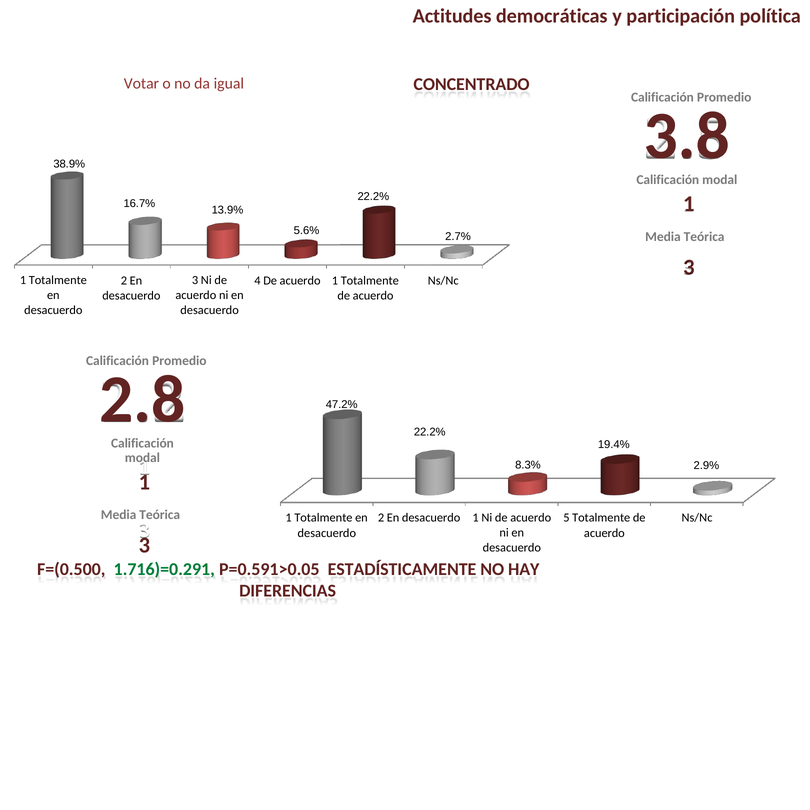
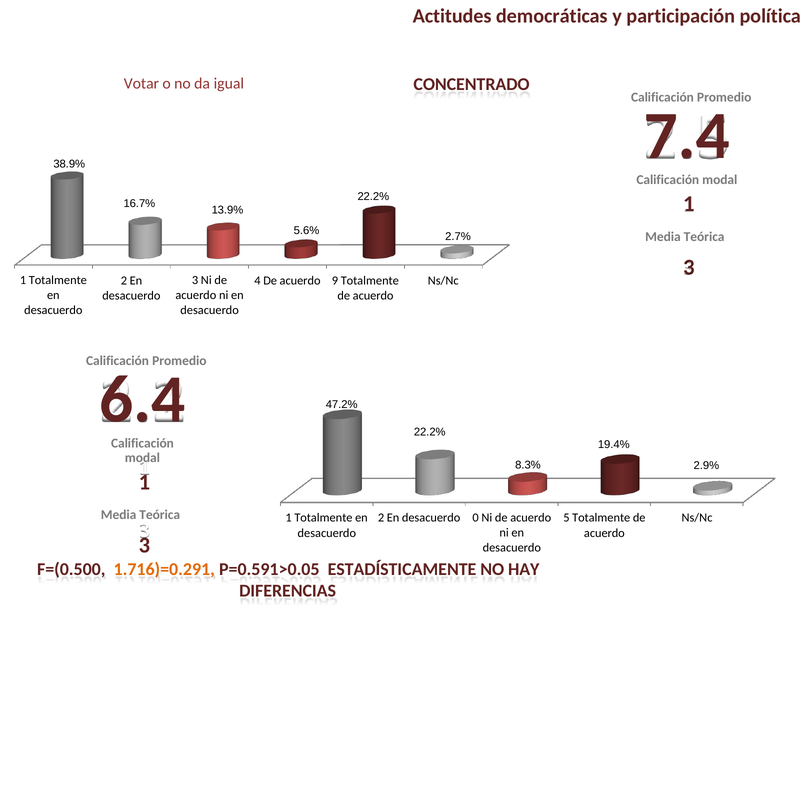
3.8: 3.8 -> 7.4
acuerdo 1: 1 -> 9
2.8: 2.8 -> 6.4
desacuerdo 1: 1 -> 0
1.716)=0.291 colour: green -> orange
